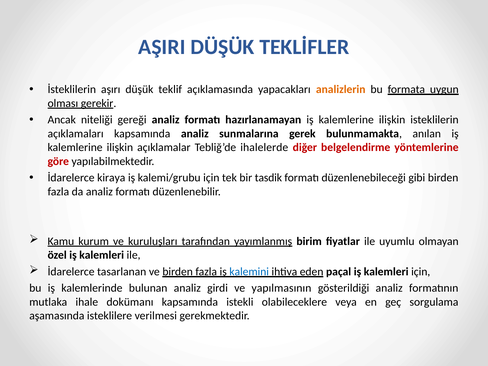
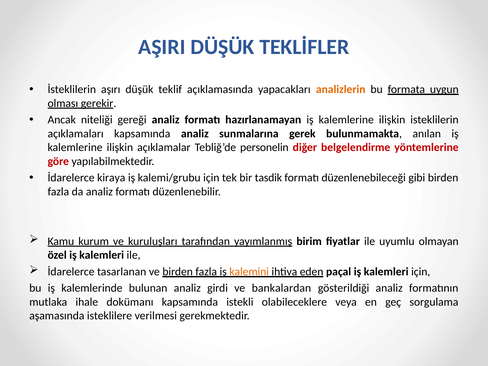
ihalelerde: ihalelerde -> personelin
kalemini colour: blue -> orange
yapılmasının: yapılmasının -> bankalardan
